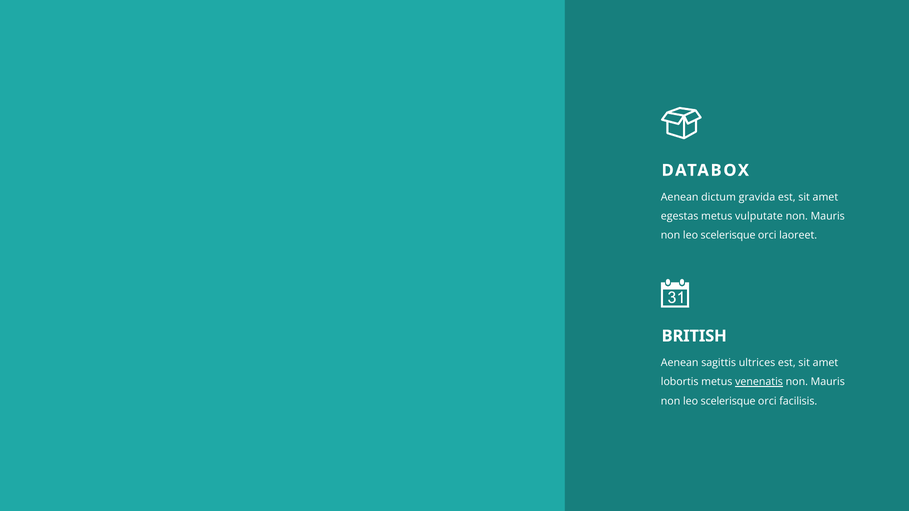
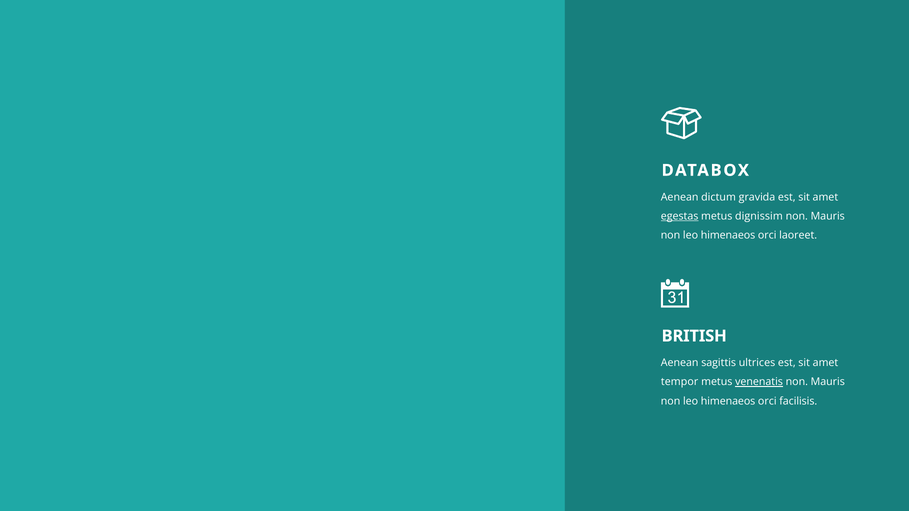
egestas underline: none -> present
vulputate: vulputate -> dignissim
scelerisque at (728, 236): scelerisque -> himenaeos
lobortis: lobortis -> tempor
scelerisque at (728, 401): scelerisque -> himenaeos
